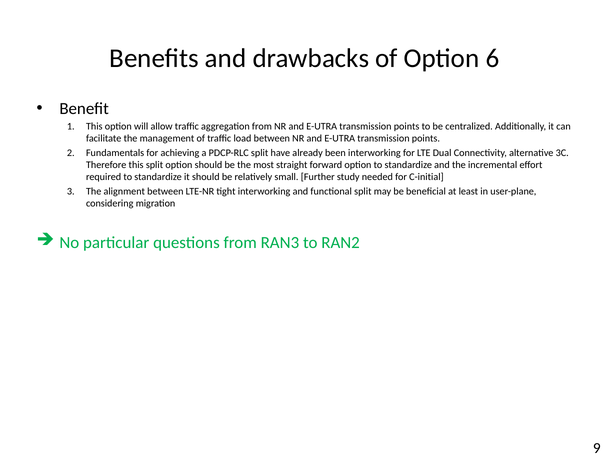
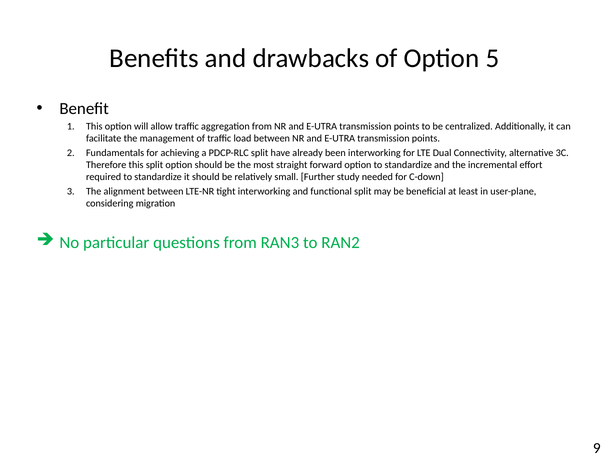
6: 6 -> 5
C-initial: C-initial -> C-down
